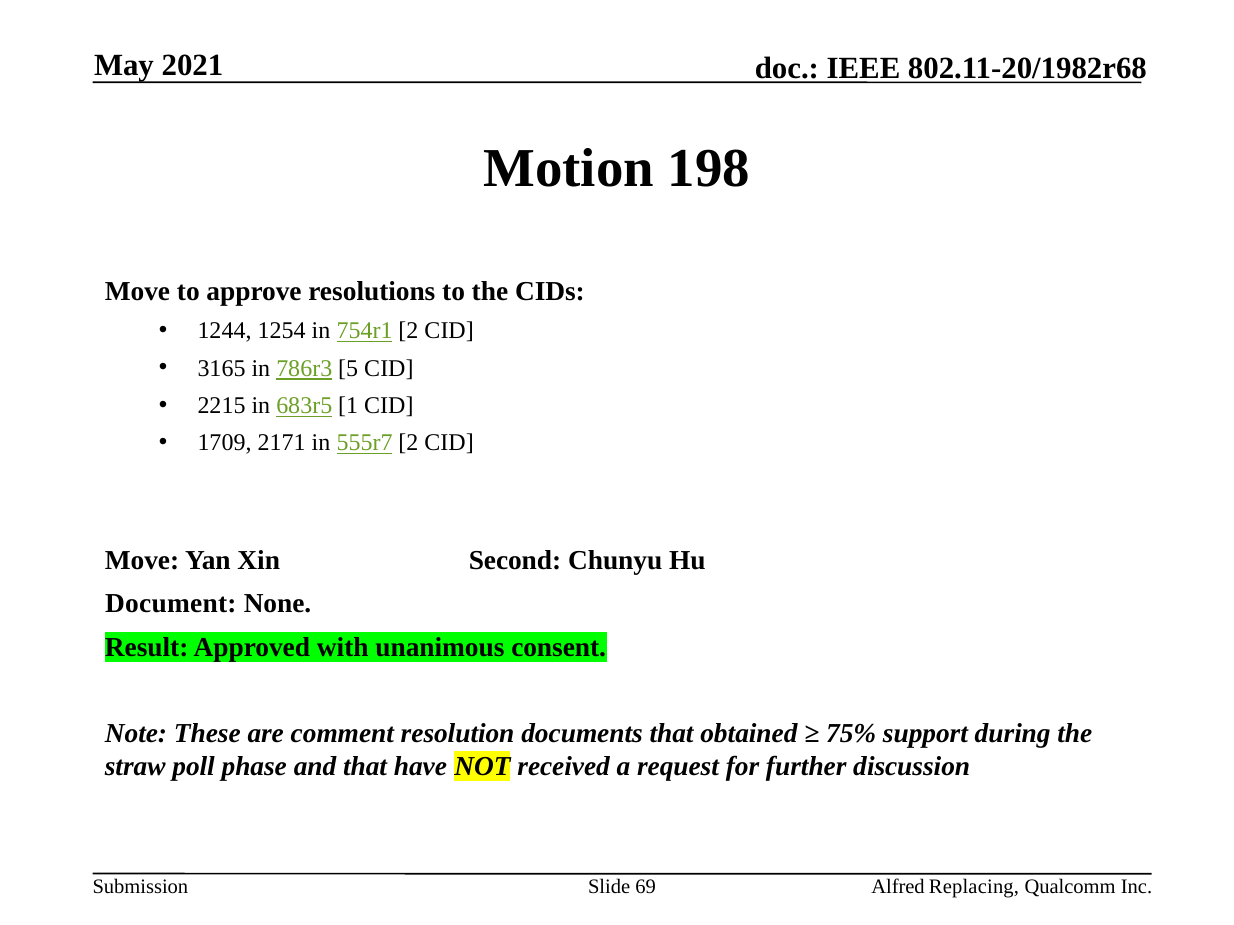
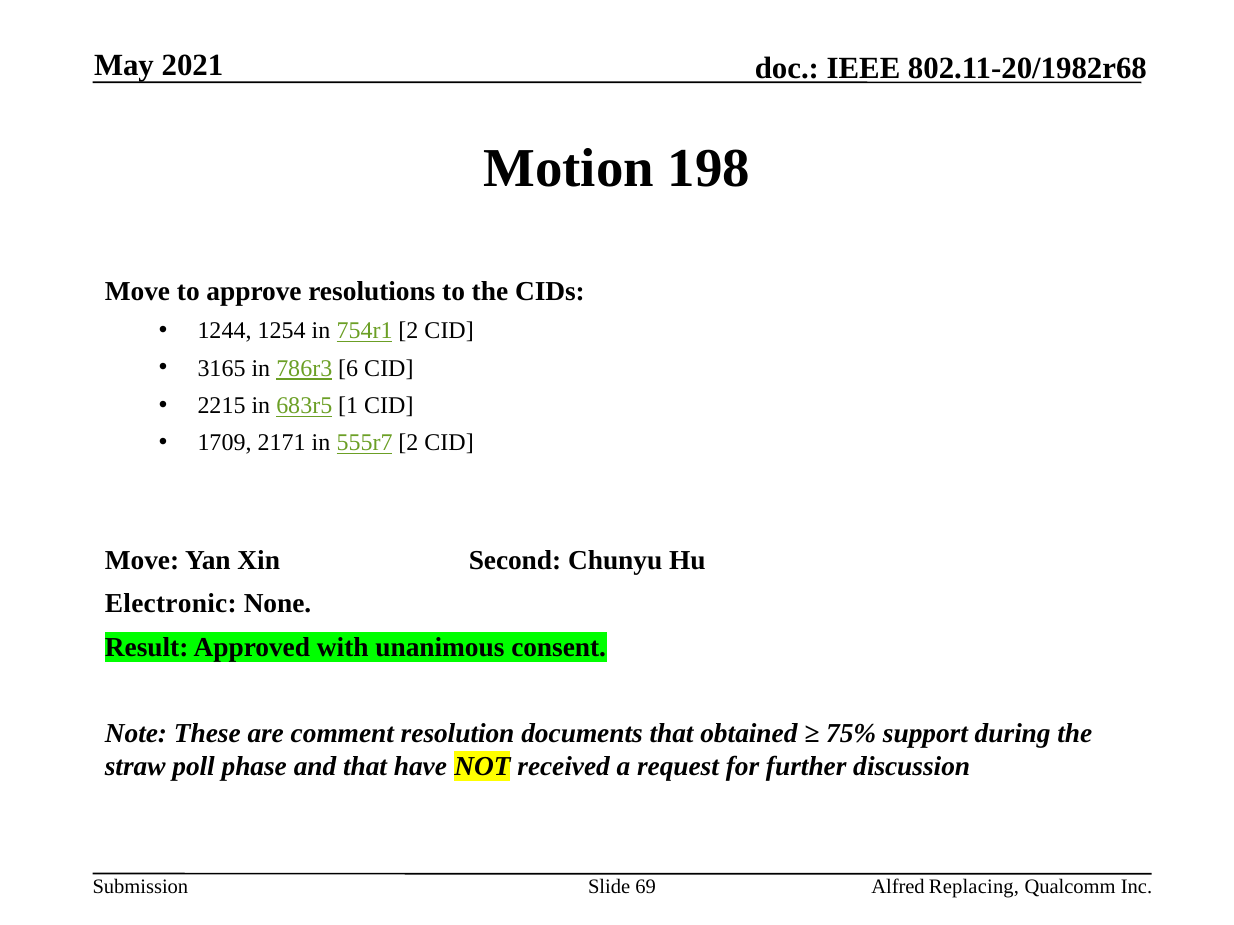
5: 5 -> 6
Document: Document -> Electronic
